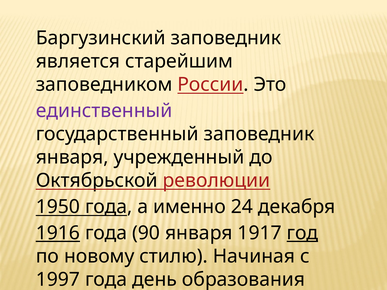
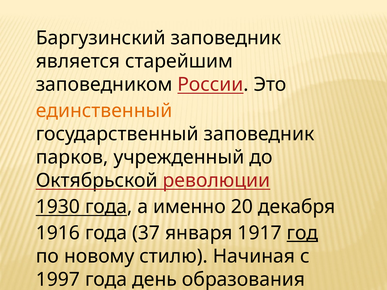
единственный colour: purple -> orange
января at (72, 157): января -> парков
1950: 1950 -> 1930
24: 24 -> 20
1916 underline: present -> none
90: 90 -> 37
